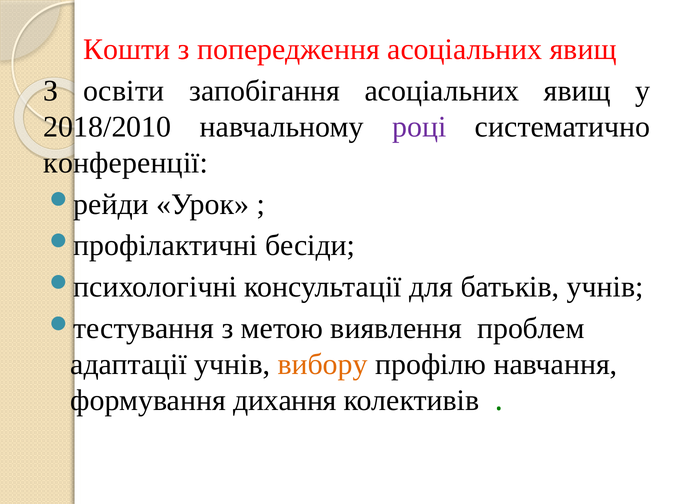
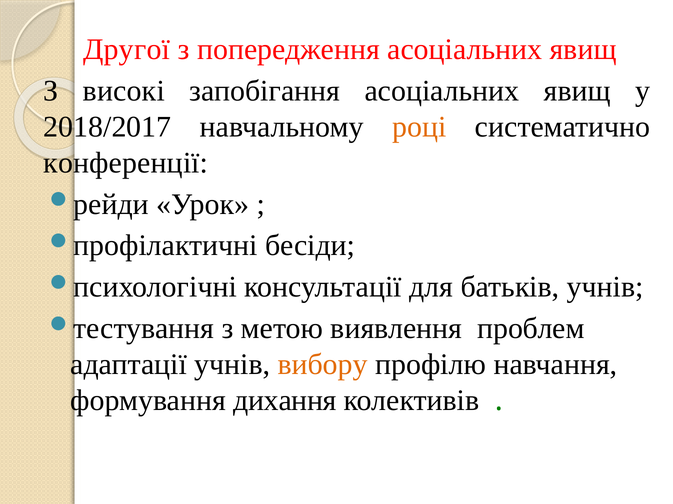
Кошти: Кошти -> Другої
освіти: освіти -> високі
2018/2010: 2018/2010 -> 2018/2017
році colour: purple -> orange
